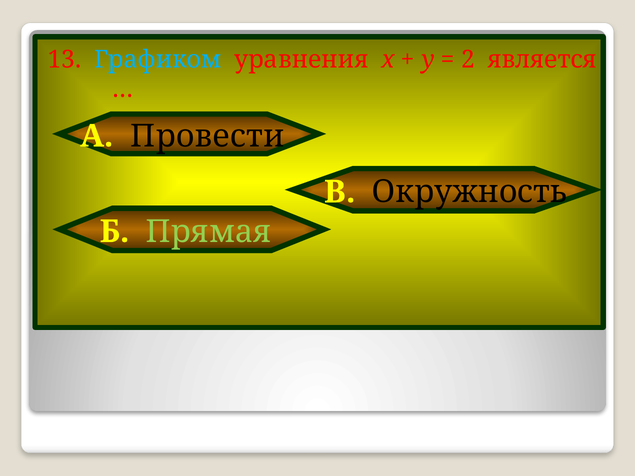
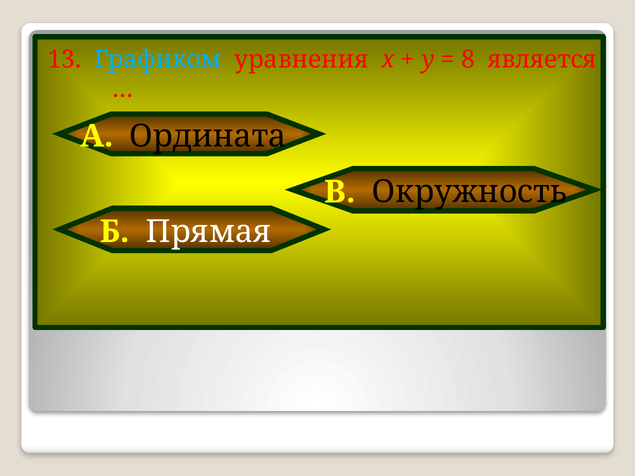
2: 2 -> 8
Провести: Провести -> Ордината
Прямая colour: light green -> white
